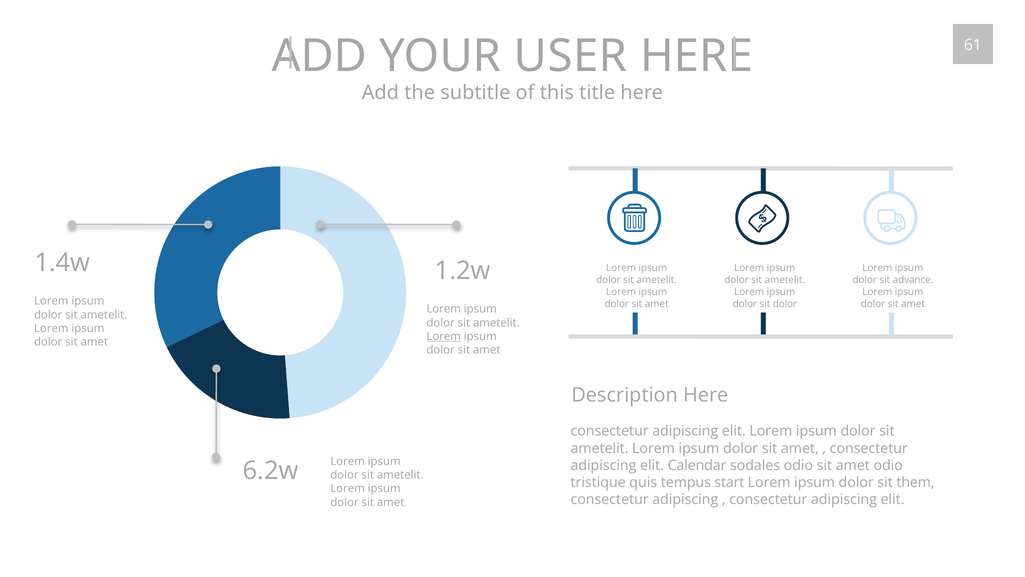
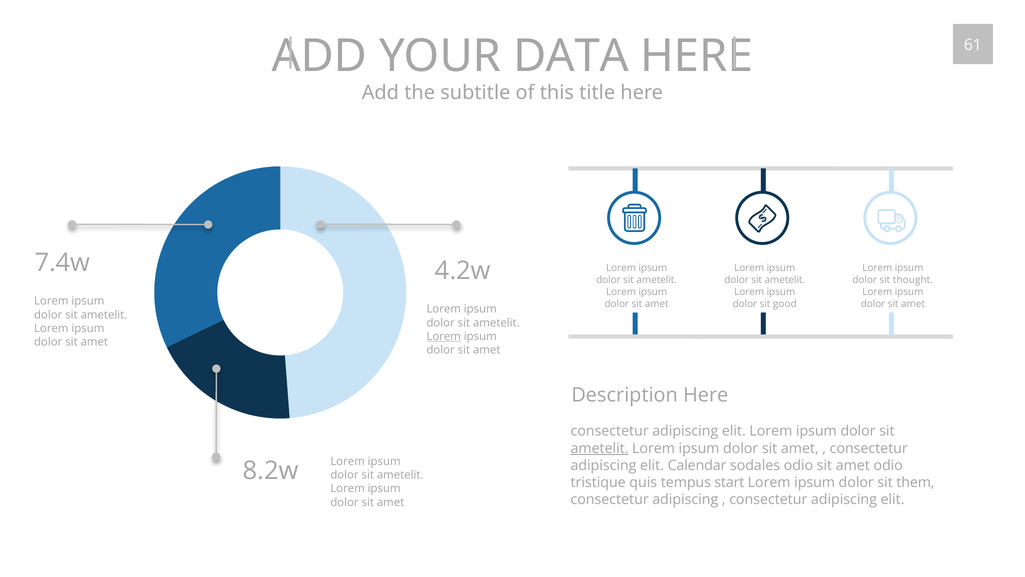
USER: USER -> DATA
1.4w: 1.4w -> 7.4w
1.2w: 1.2w -> 4.2w
advance: advance -> thought
sit dolor: dolor -> good
ametelit at (600, 448) underline: none -> present
6.2w: 6.2w -> 8.2w
